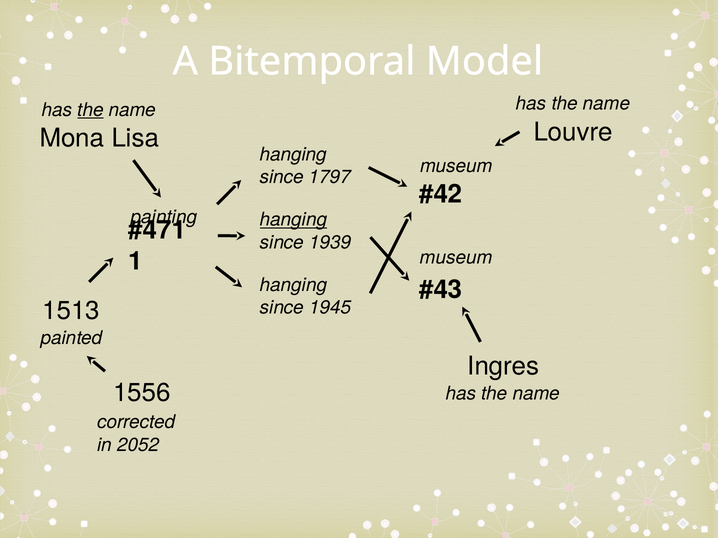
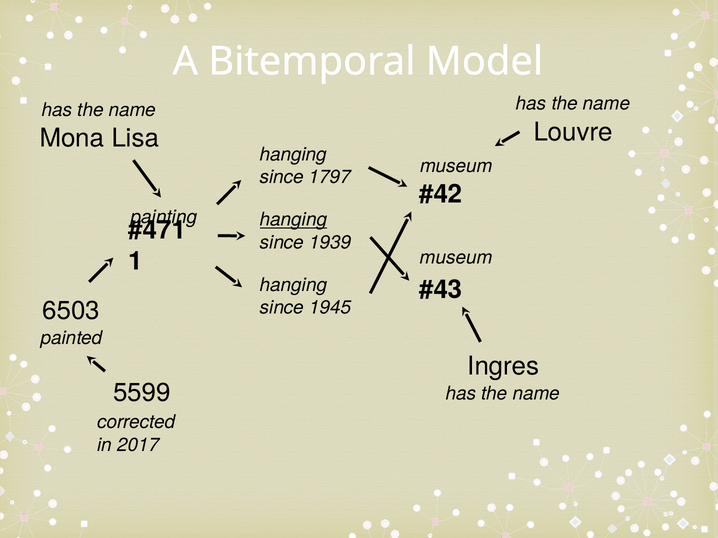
the at (91, 110) underline: present -> none
1513: 1513 -> 6503
1556: 1556 -> 5599
2052: 2052 -> 2017
